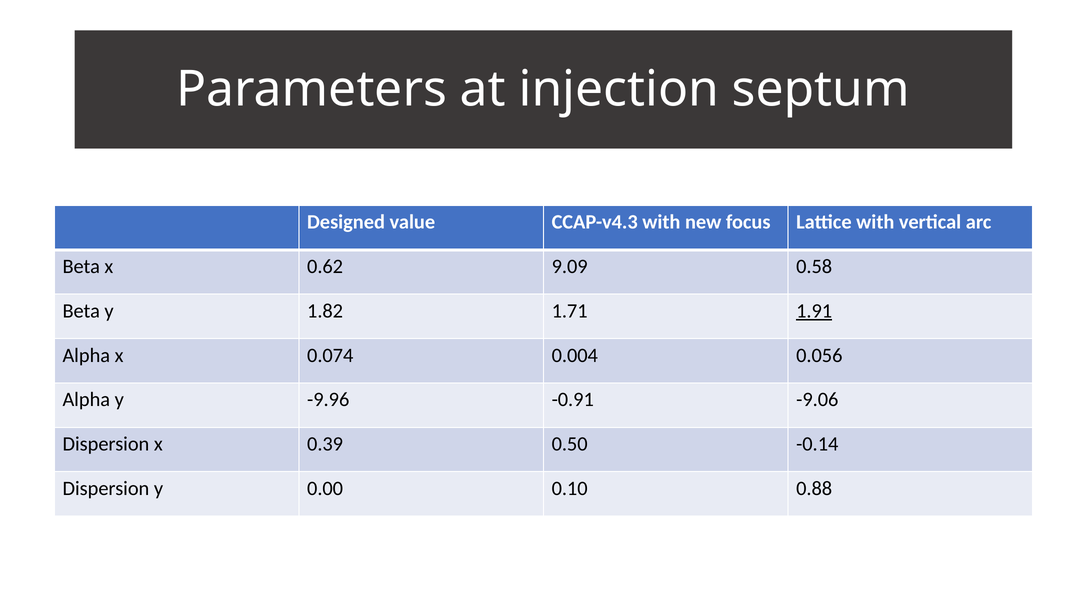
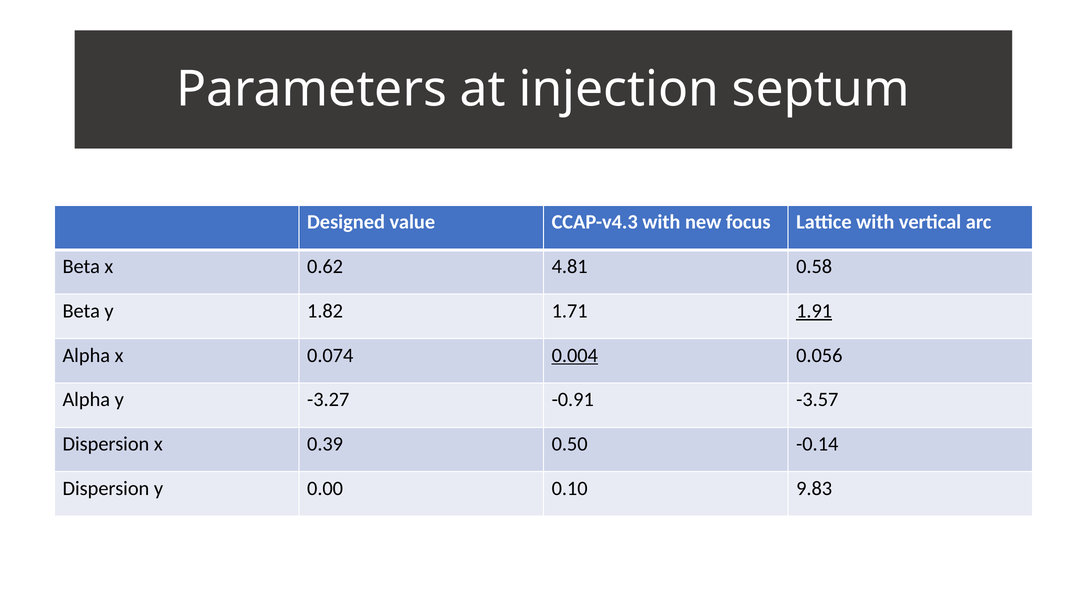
9.09: 9.09 -> 4.81
0.004 underline: none -> present
-9.96: -9.96 -> -3.27
-9.06: -9.06 -> -3.57
0.88: 0.88 -> 9.83
